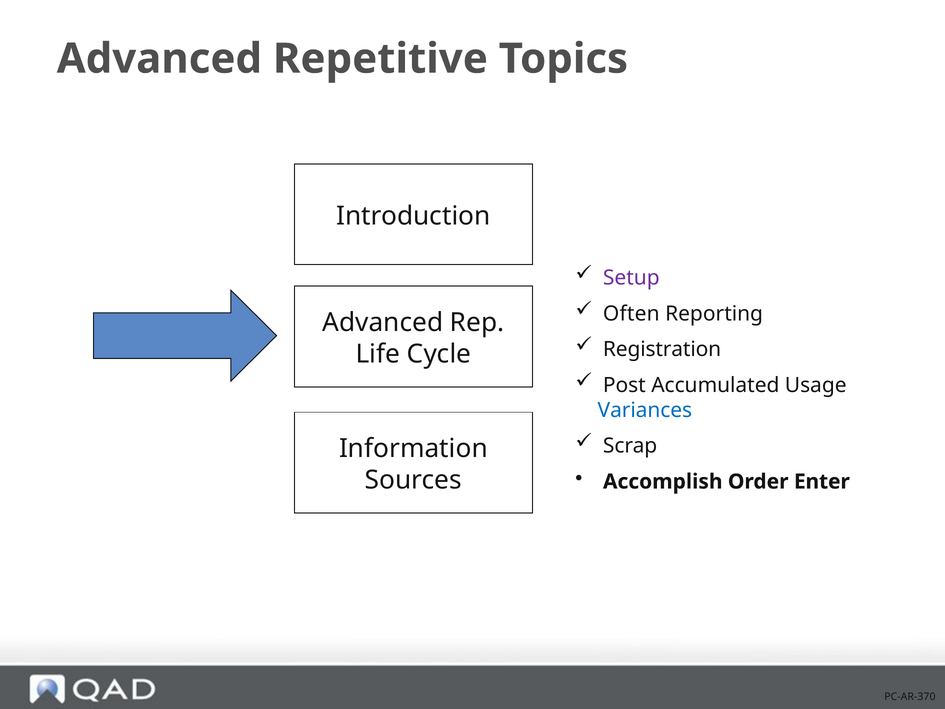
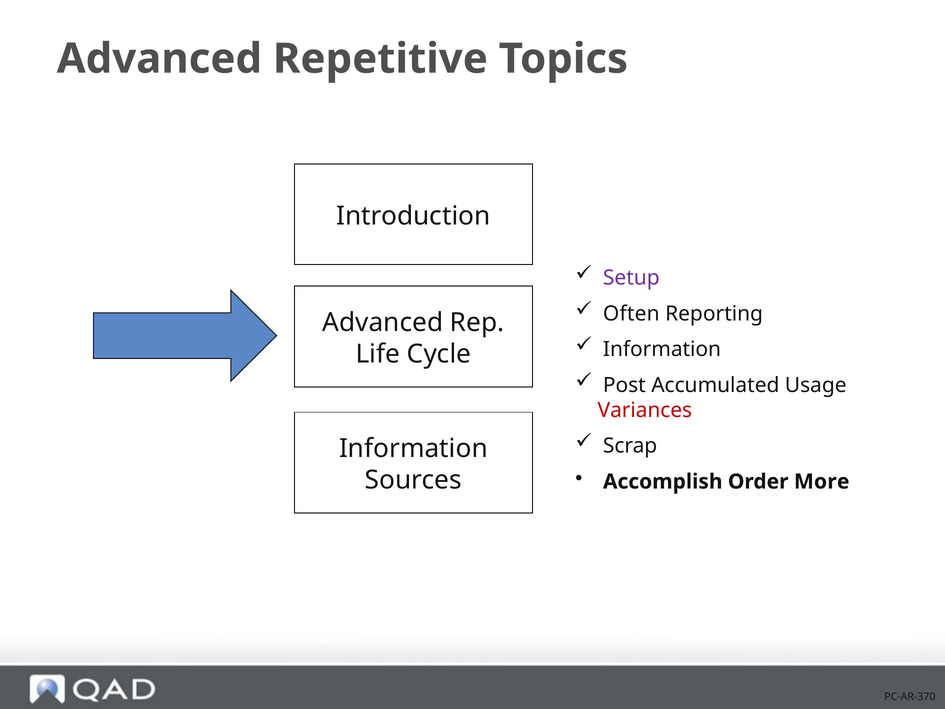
Registration at (662, 349): Registration -> Information
Variances colour: blue -> red
Enter: Enter -> More
